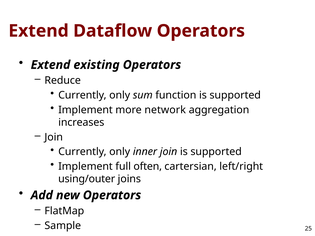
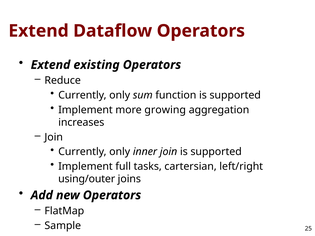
network: network -> growing
often: often -> tasks
